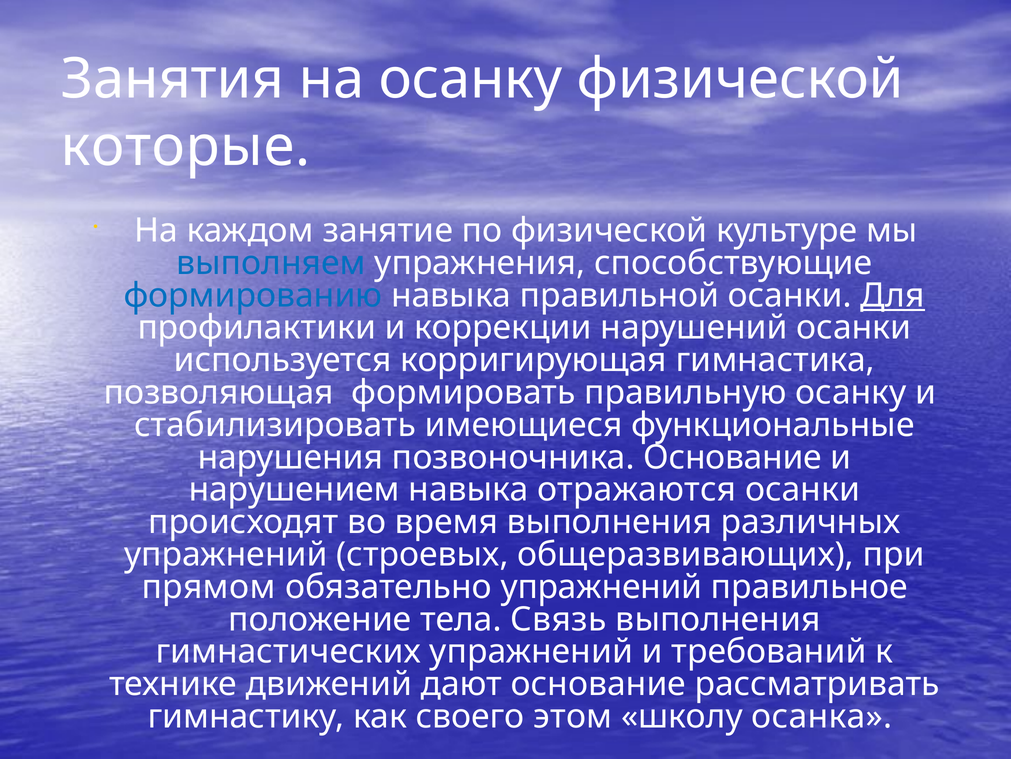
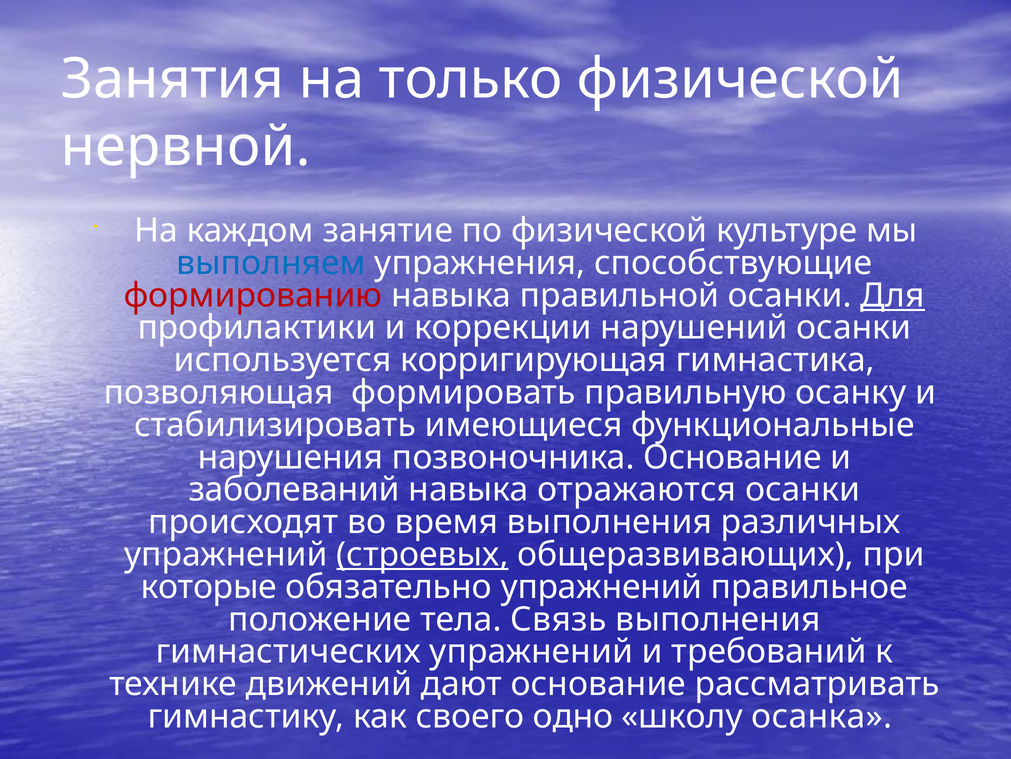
на осанку: осанку -> только
которые: которые -> нервной
формированию colour: blue -> red
нарушением: нарушением -> заболеваний
строевых underline: none -> present
прямом: прямом -> которые
этом: этом -> одно
